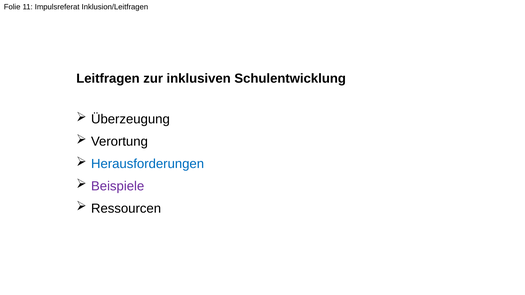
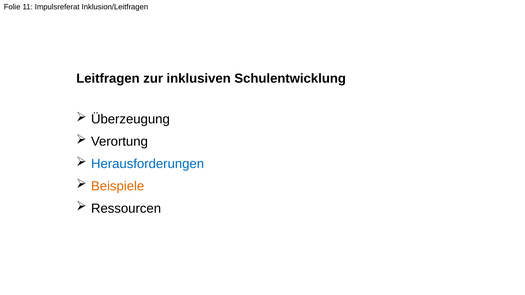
Beispiele colour: purple -> orange
